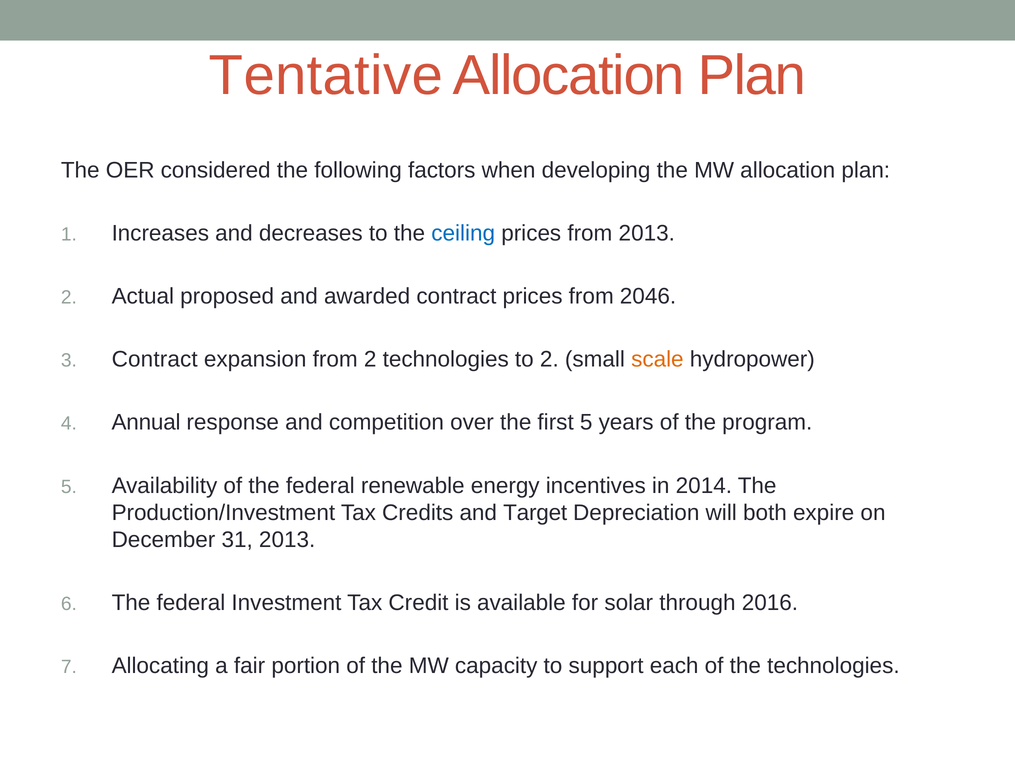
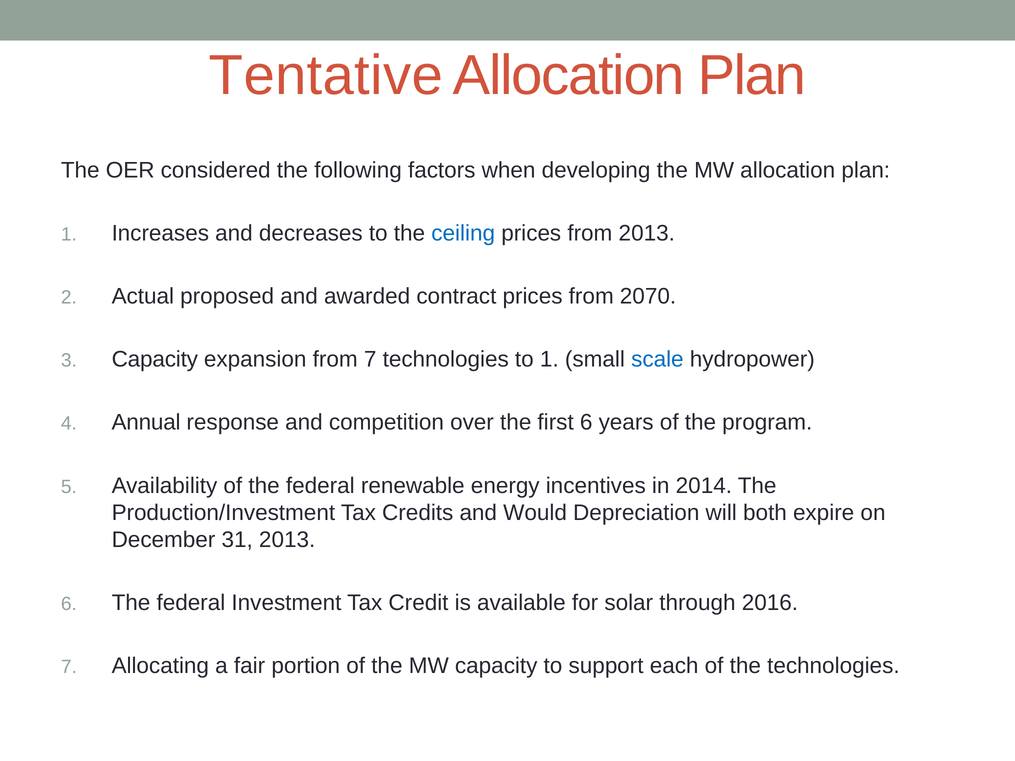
2046: 2046 -> 2070
3 Contract: Contract -> Capacity
from 2: 2 -> 7
to 2: 2 -> 1
scale colour: orange -> blue
first 5: 5 -> 6
Target: Target -> Would
